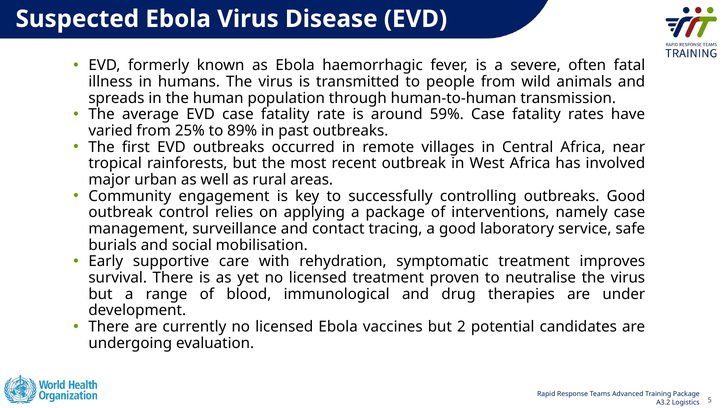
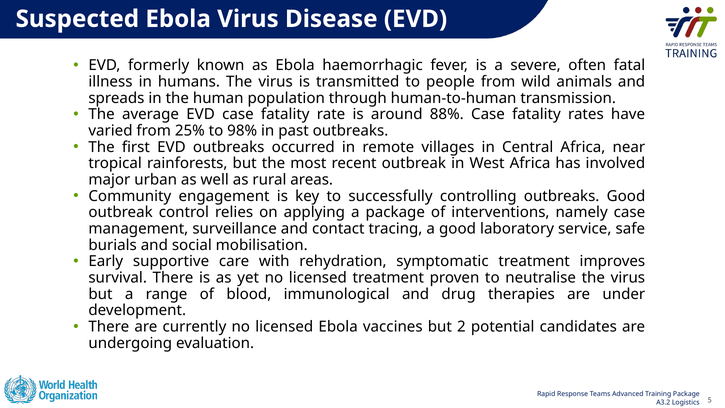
59%: 59% -> 88%
89%: 89% -> 98%
